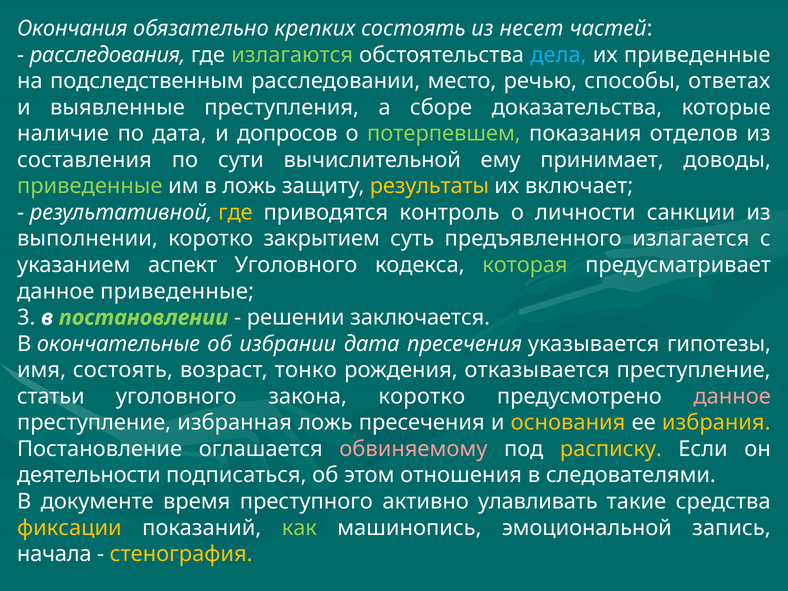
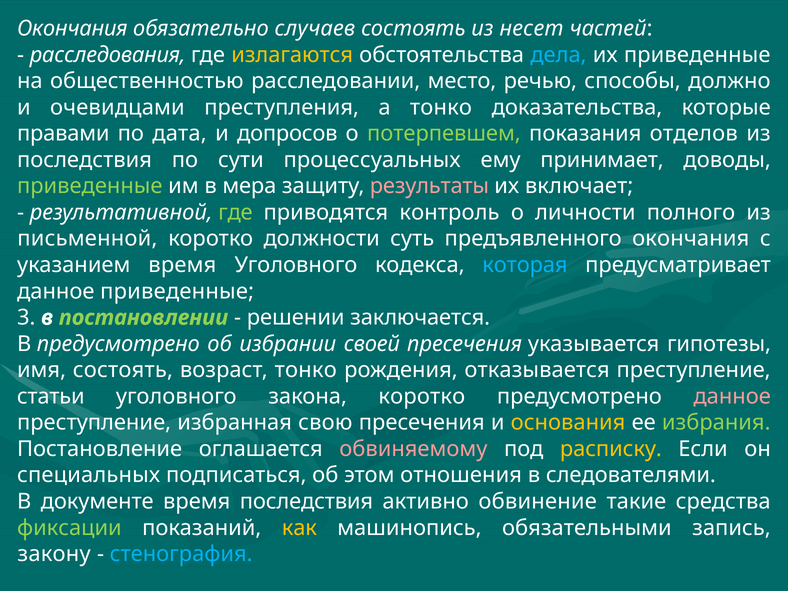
крепких: крепких -> случаев
излагаются colour: light green -> yellow
подследственным: подследственным -> общественностью
ответах: ответах -> должно
выявленные: выявленные -> очевидцами
а сборе: сборе -> тонко
наличие: наличие -> правами
составления at (84, 160): составления -> последствия
вычислительной: вычислительной -> процессуальных
в ложь: ложь -> мера
результаты colour: yellow -> pink
где at (235, 212) colour: yellow -> light green
санкции: санкции -> полного
выполнении: выполнении -> письменной
закрытием: закрытием -> должности
предъявленного излагается: излагается -> окончания
указанием аспект: аспект -> время
которая colour: light green -> light blue
В окончательные: окончательные -> предусмотрено
избрании дата: дата -> своей
избранная ложь: ложь -> свою
избрания colour: yellow -> light green
деятельности: деятельности -> специальных
время преступного: преступного -> последствия
улавливать: улавливать -> обвинение
фиксации colour: yellow -> light green
как colour: light green -> yellow
эмоциональной: эмоциональной -> обязательными
начала: начала -> закону
стенография colour: yellow -> light blue
